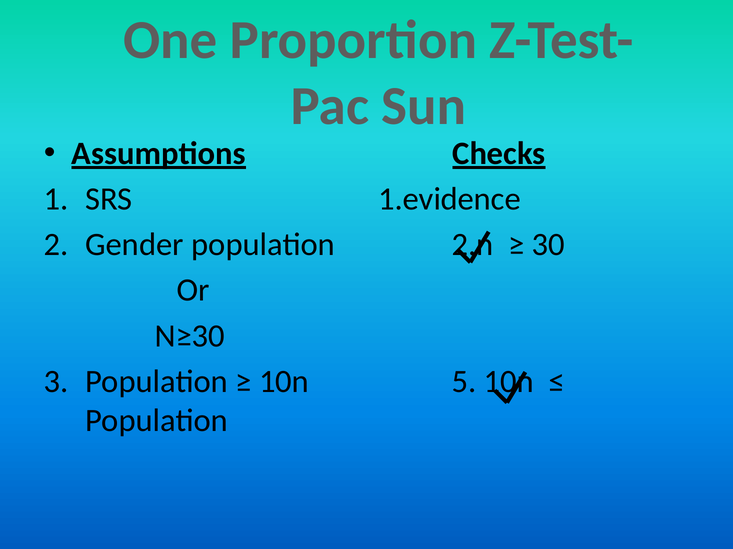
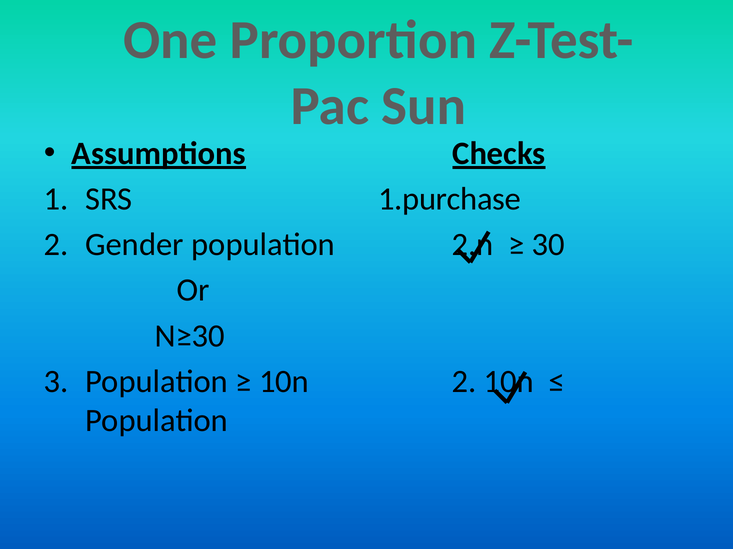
1.evidence: 1.evidence -> 1.purchase
10n 5: 5 -> 2
